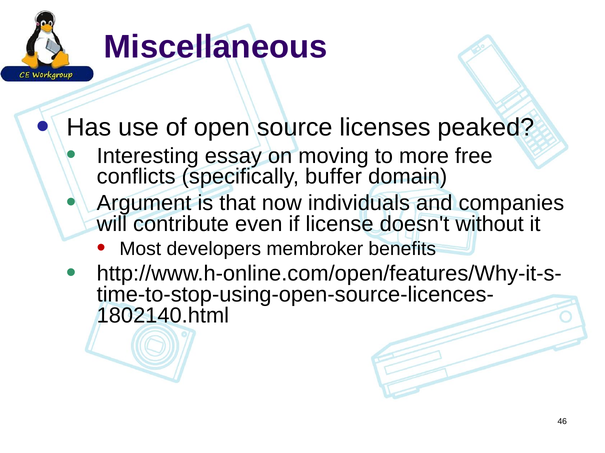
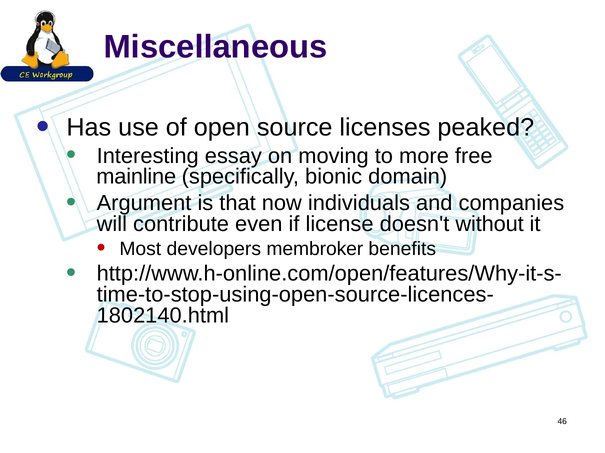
conflicts: conflicts -> mainline
buffer: buffer -> bionic
